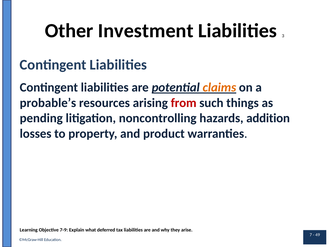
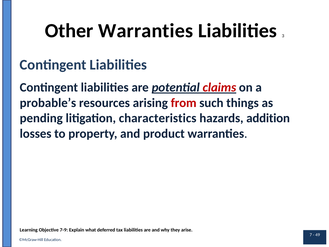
Other Investment: Investment -> Warranties
claims colour: orange -> red
noncontrolling: noncontrolling -> characteristics
